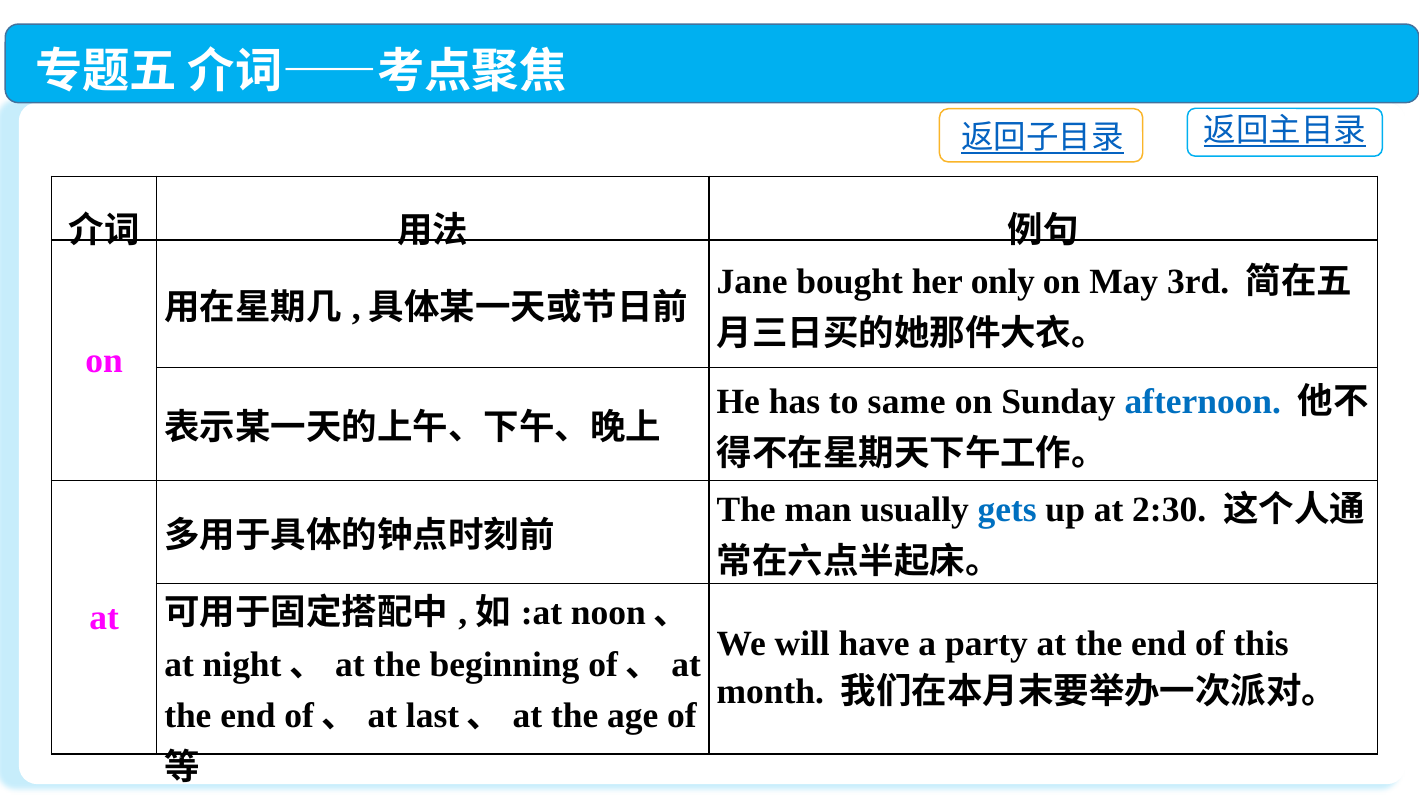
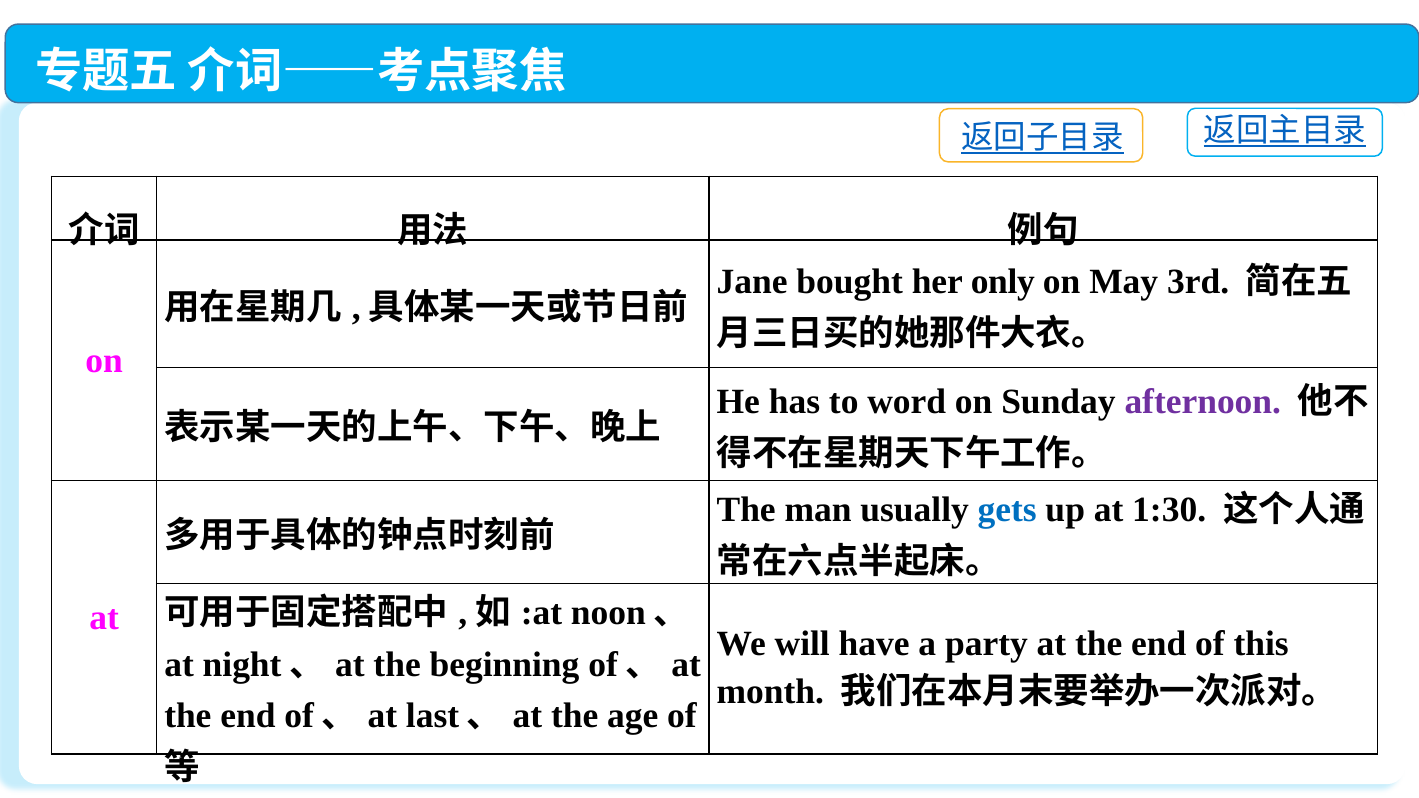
same: same -> word
afternoon colour: blue -> purple
2:30: 2:30 -> 1:30
